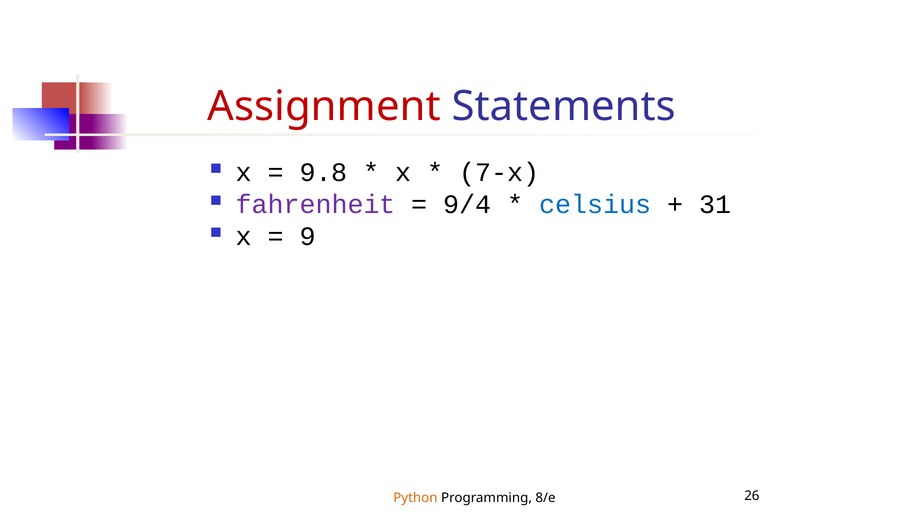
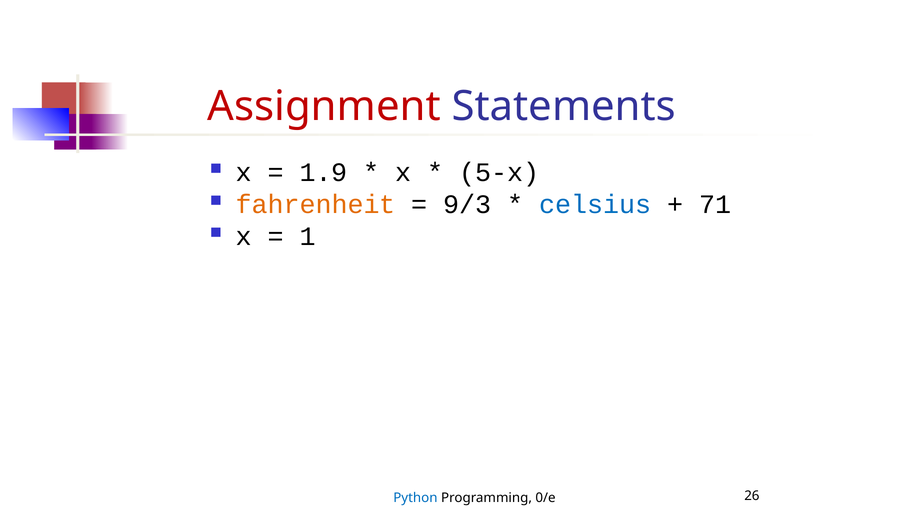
9.8: 9.8 -> 1.9
7-x: 7-x -> 5-x
fahrenheit colour: purple -> orange
9/4: 9/4 -> 9/3
31: 31 -> 71
9: 9 -> 1
Python colour: orange -> blue
8/e: 8/e -> 0/e
